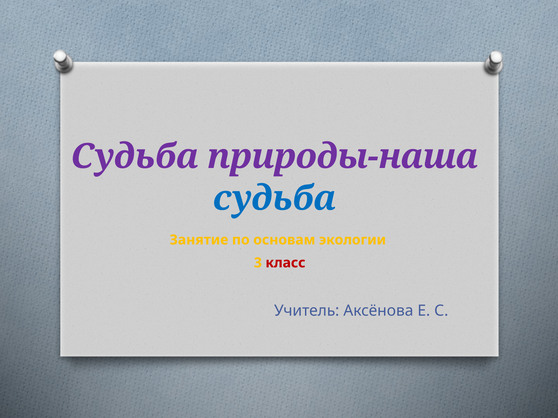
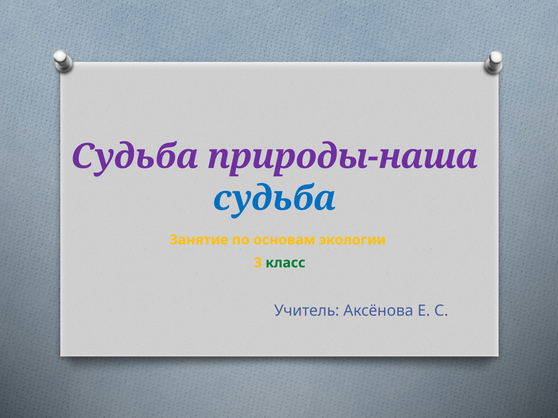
класс colour: red -> green
